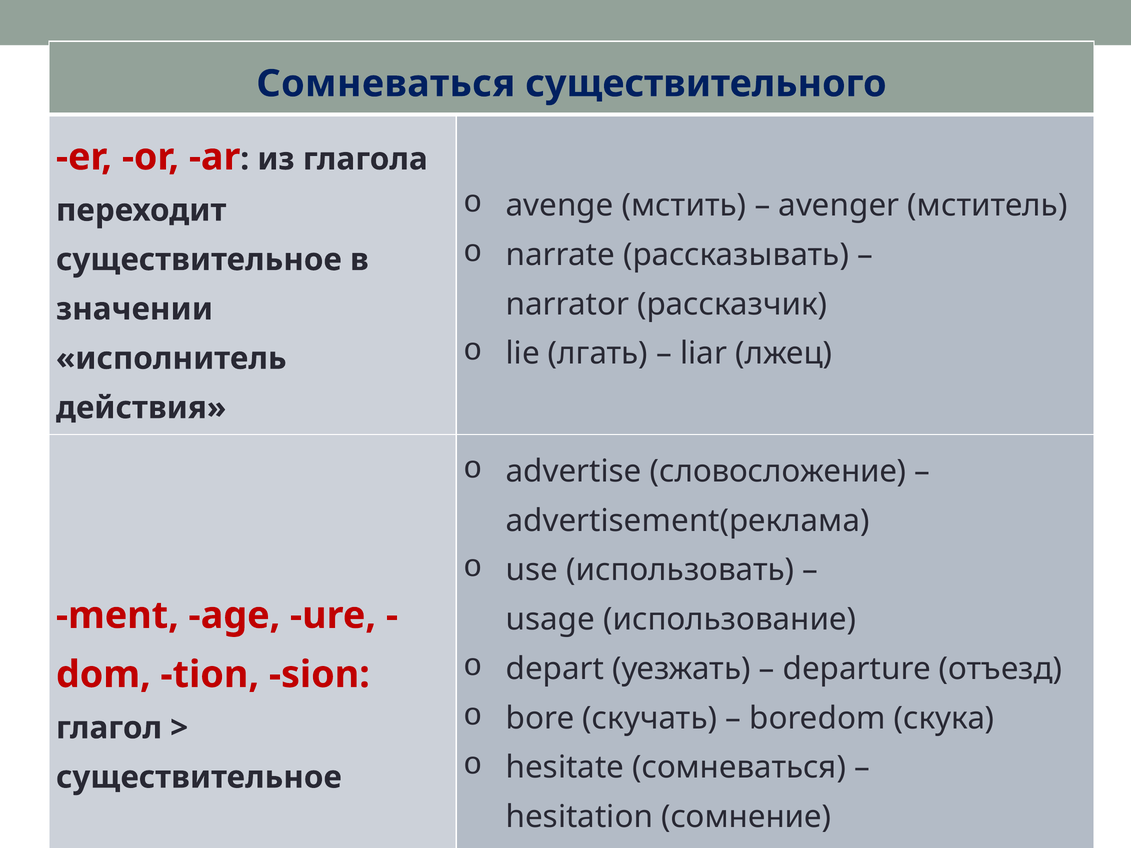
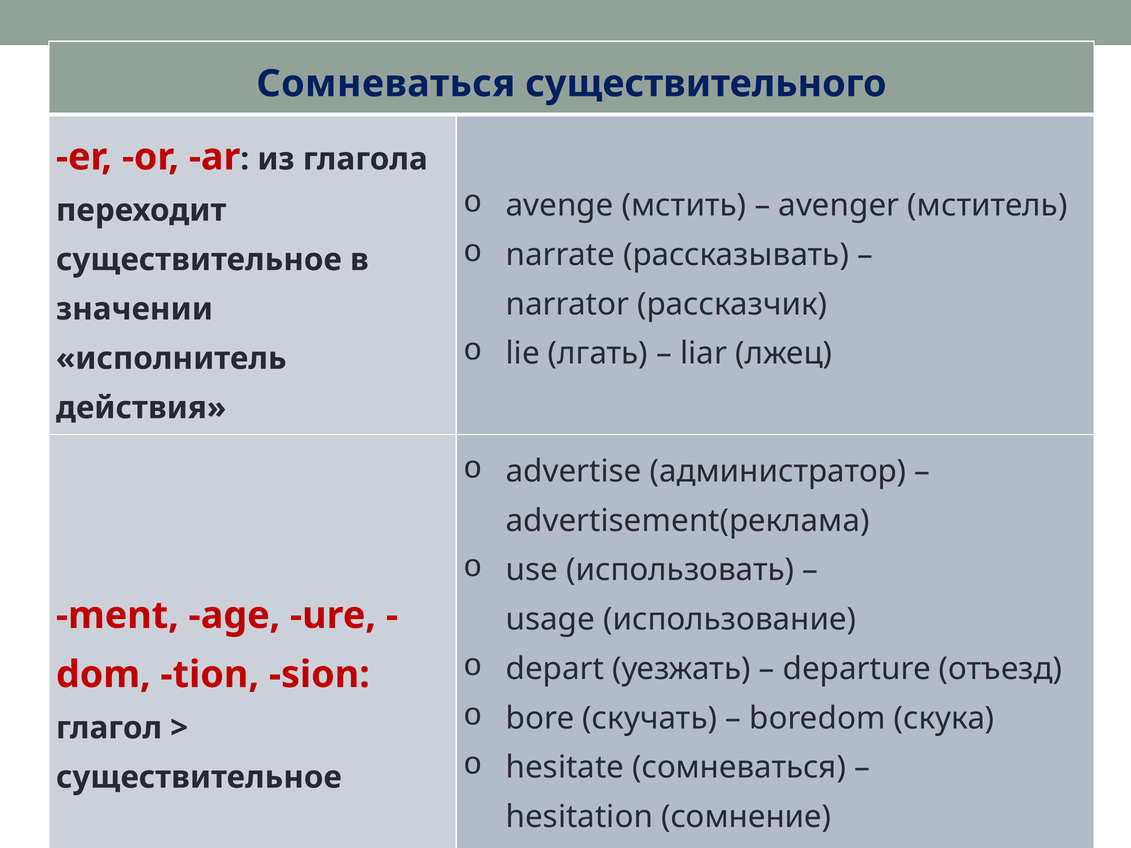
словосложение: словосложение -> администратор
